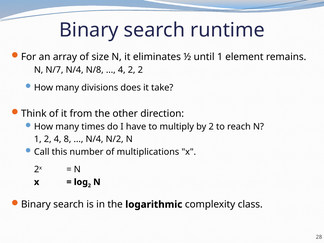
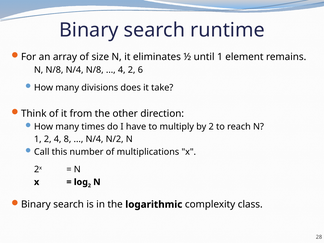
N N/7: N/7 -> N/8
2 2: 2 -> 6
